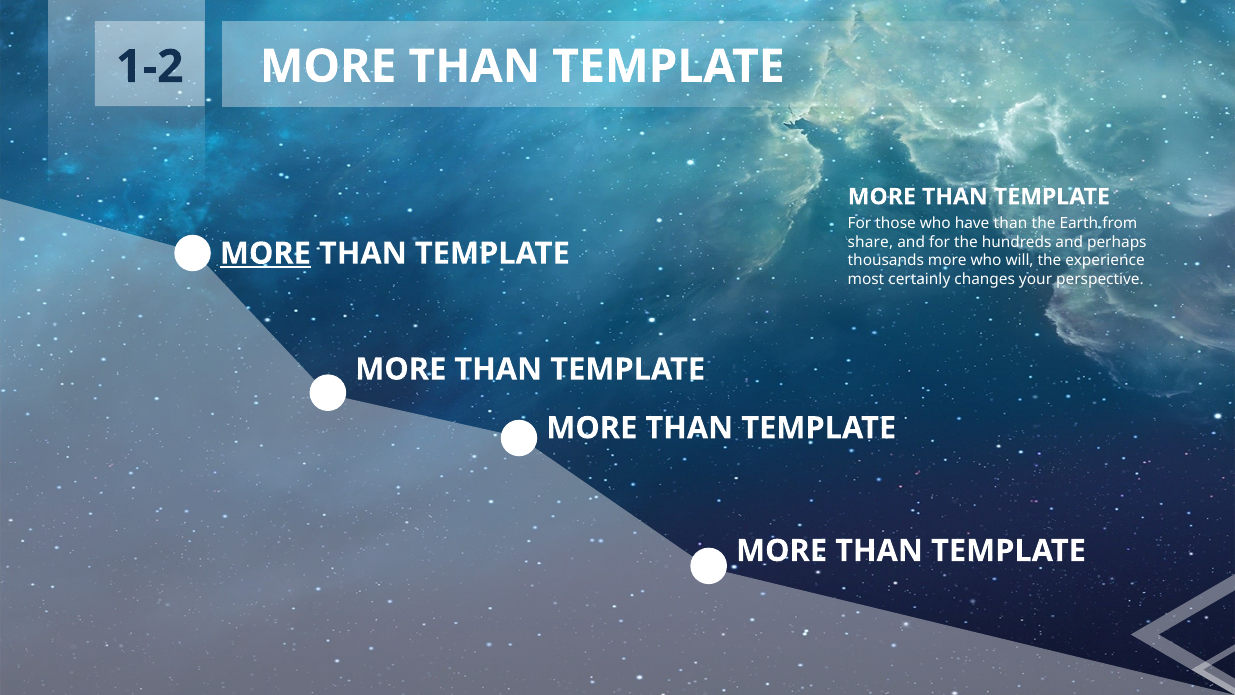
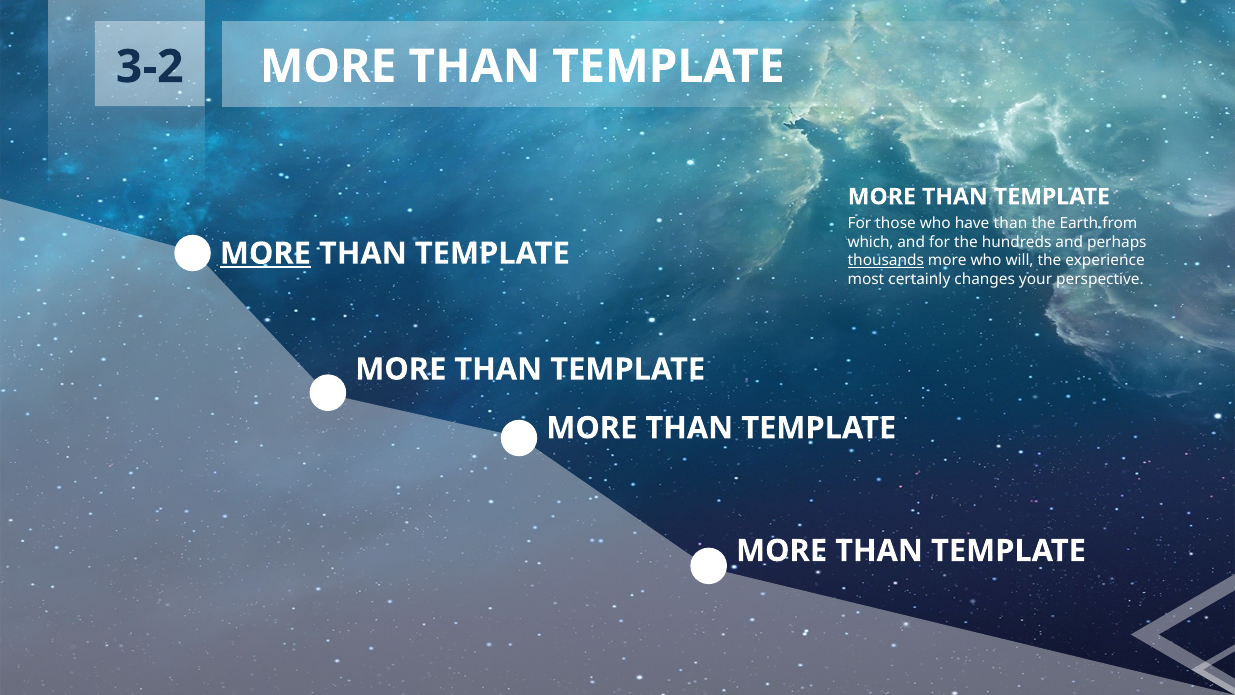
1-2: 1-2 -> 3-2
share: share -> which
thousands underline: none -> present
